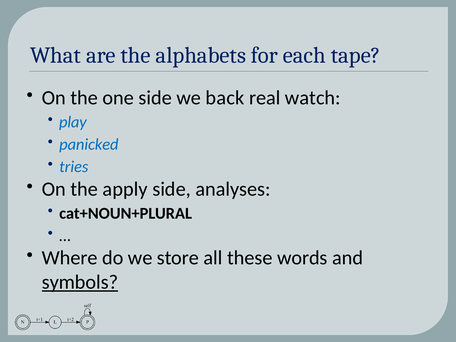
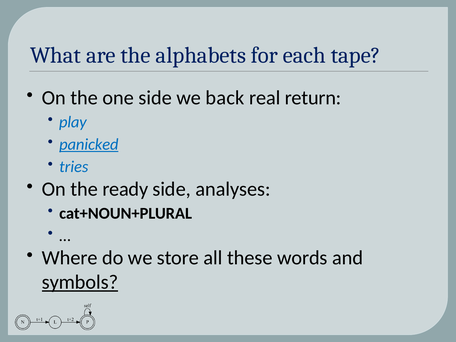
watch: watch -> return
panicked underline: none -> present
apply: apply -> ready
